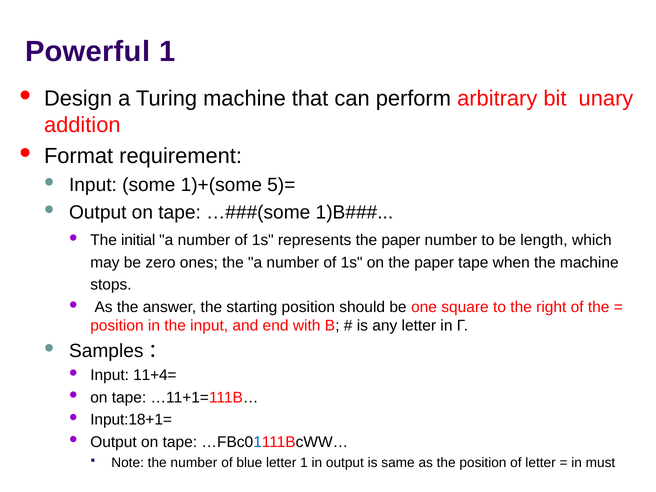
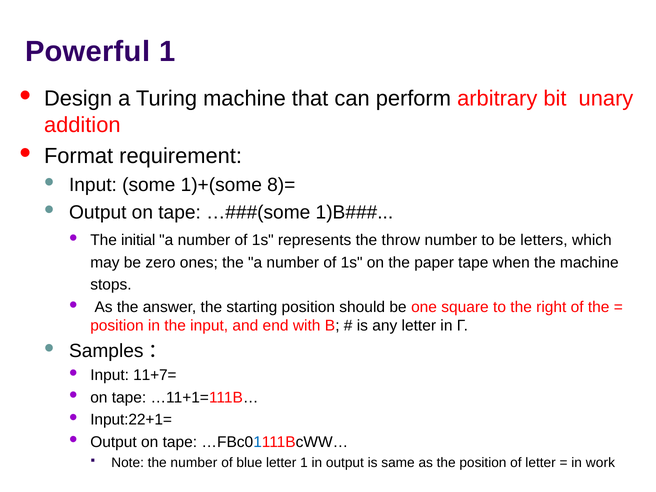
5)=: 5)= -> 8)=
represents the paper: paper -> throw
length: length -> letters
11+4=: 11+4= -> 11+7=
Input:18+1=: Input:18+1= -> Input:22+1=
must: must -> work
